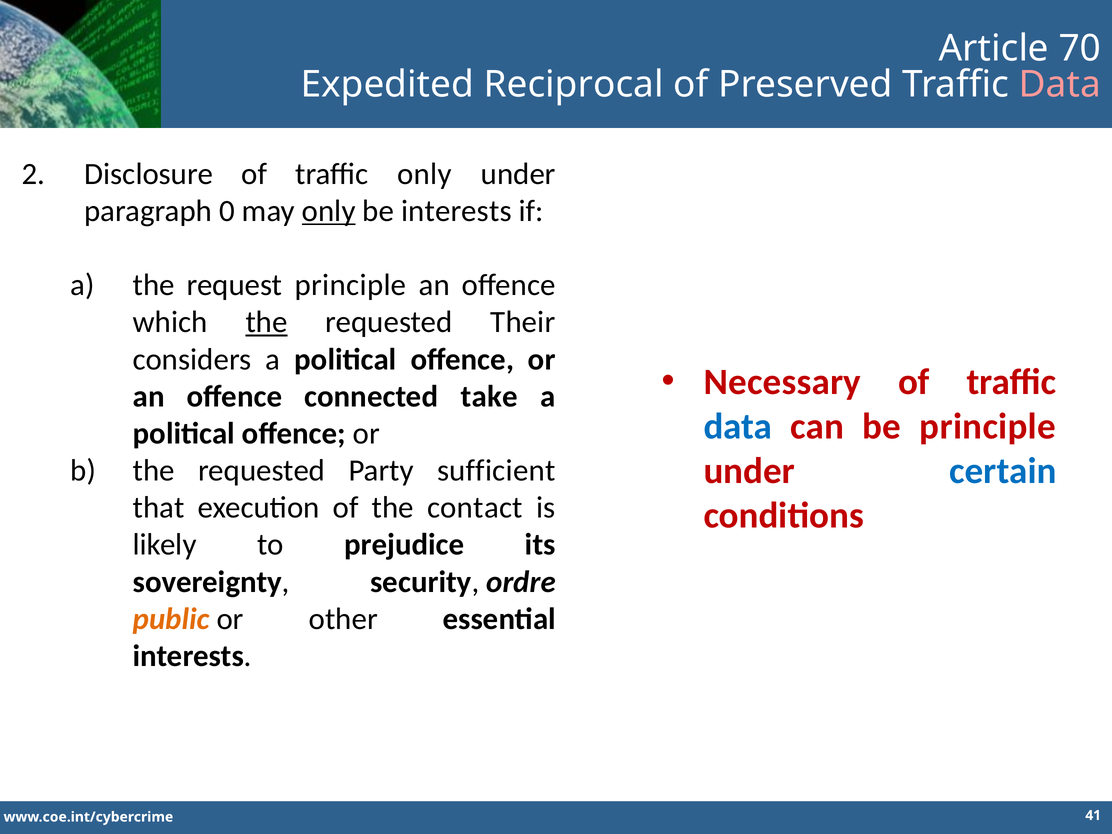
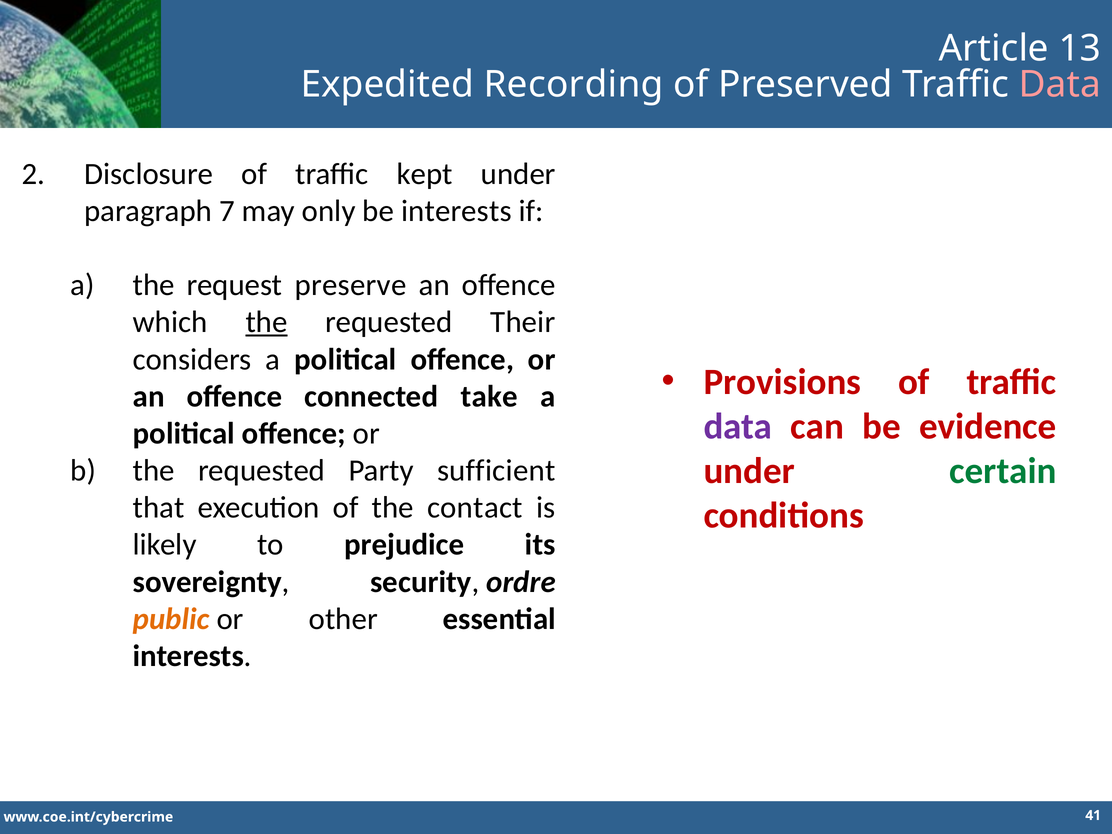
70: 70 -> 13
Reciprocal: Reciprocal -> Recording
traffic only: only -> kept
0: 0 -> 7
only at (329, 211) underline: present -> none
request principle: principle -> preserve
Necessary: Necessary -> Provisions
data at (738, 426) colour: blue -> purple
be principle: principle -> evidence
certain colour: blue -> green
